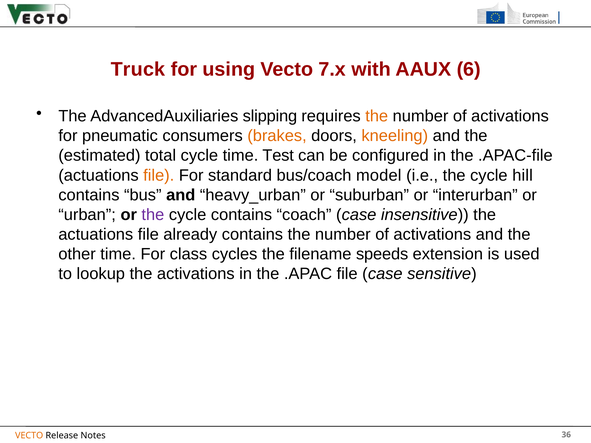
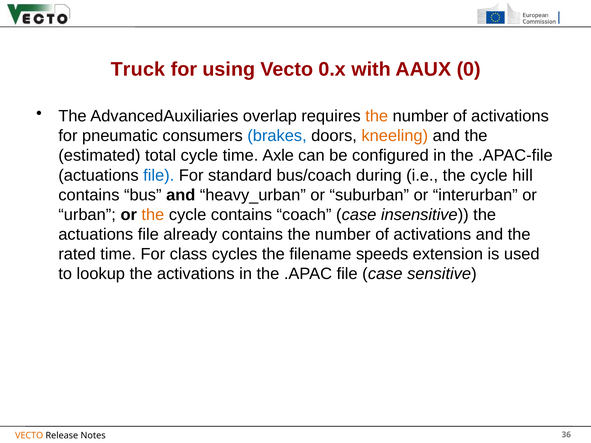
7.x: 7.x -> 0.x
6: 6 -> 0
slipping: slipping -> overlap
brakes colour: orange -> blue
Test: Test -> Axle
file at (159, 175) colour: orange -> blue
model: model -> during
the at (153, 215) colour: purple -> orange
other: other -> rated
